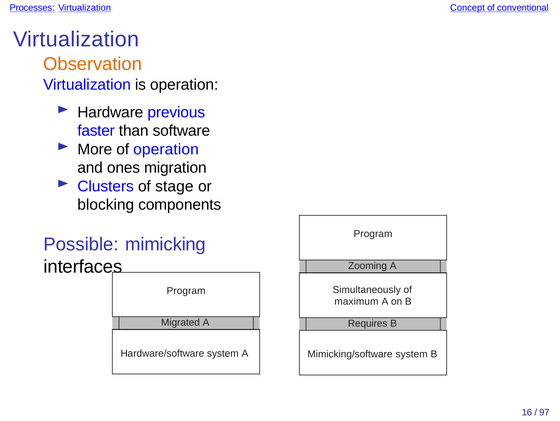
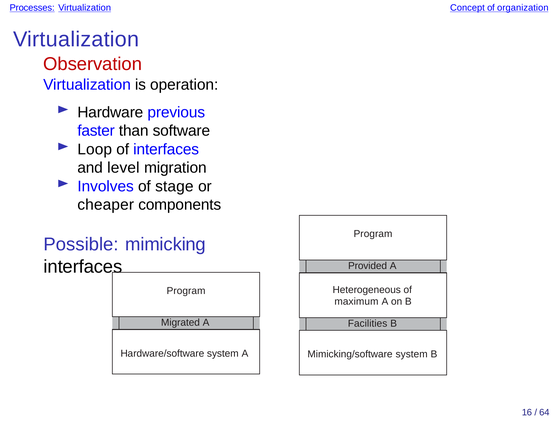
conventional: conventional -> organization
Observation colour: orange -> red
More: More -> Loop
of operation: operation -> interfaces
ones: ones -> level
Clusters: Clusters -> Involves
blocking: blocking -> cheaper
Zooming: Zooming -> Provided
Simultaneously: Simultaneously -> Heterogeneous
Requires: Requires -> Facilities
97: 97 -> 64
